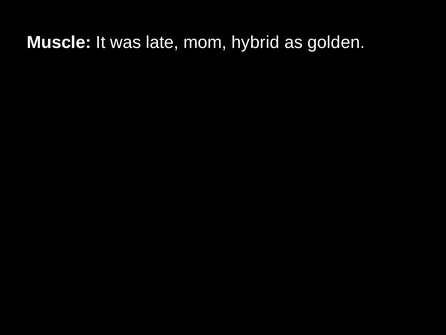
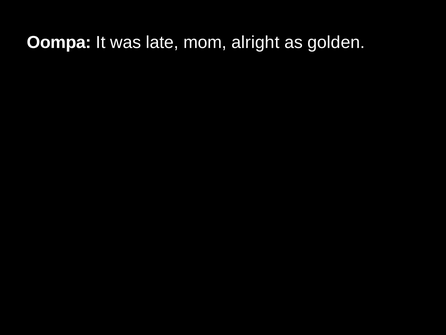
Muscle: Muscle -> Oompa
hybrid: hybrid -> alright
